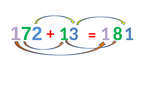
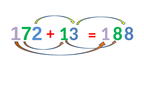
1 at (129, 34): 1 -> 8
